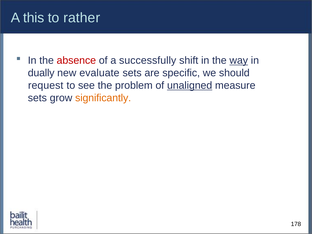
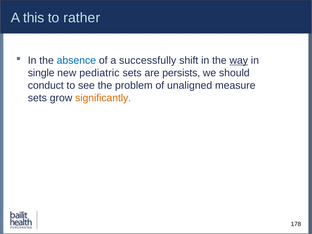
absence colour: red -> blue
dually: dually -> single
evaluate: evaluate -> pediatric
specific: specific -> persists
request: request -> conduct
unaligned underline: present -> none
